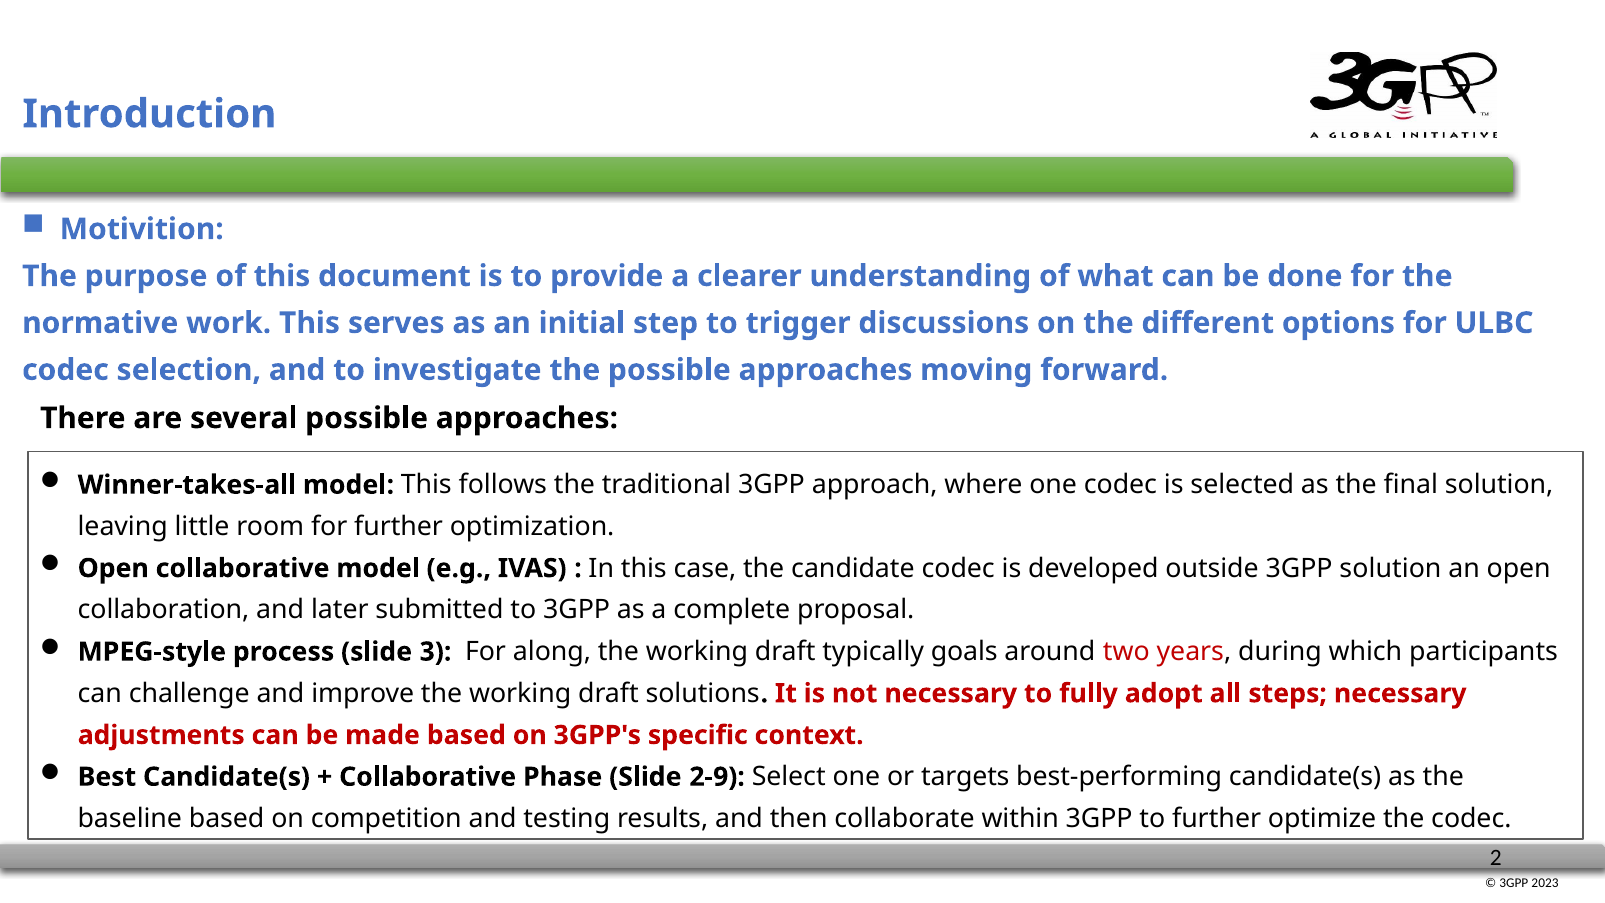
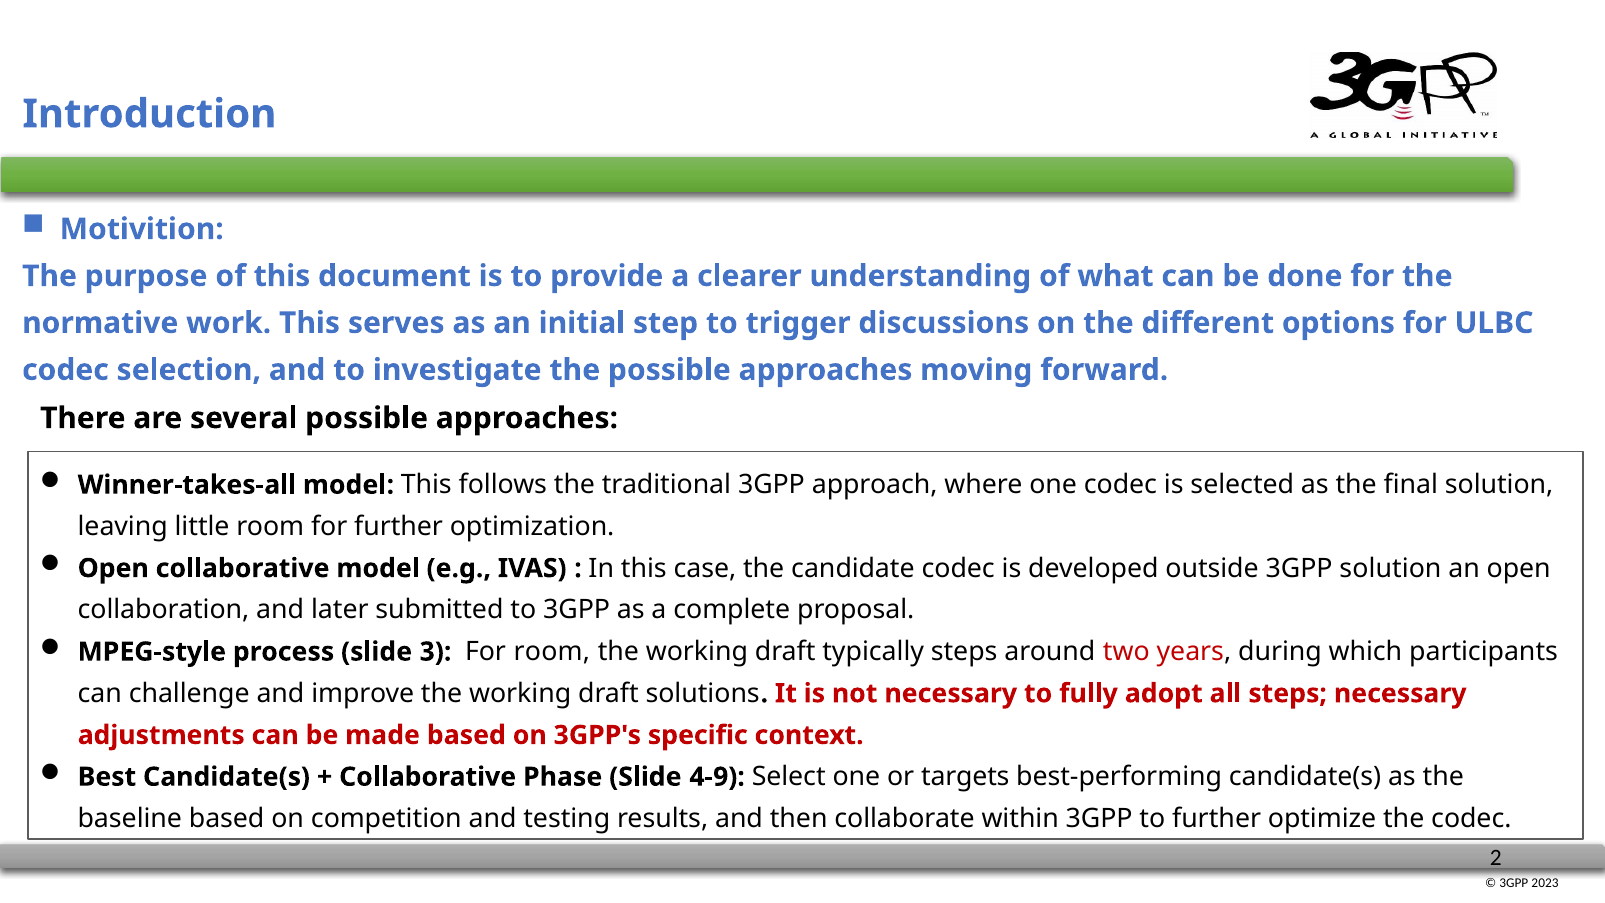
For along: along -> room
typically goals: goals -> steps
2-9: 2-9 -> 4-9
